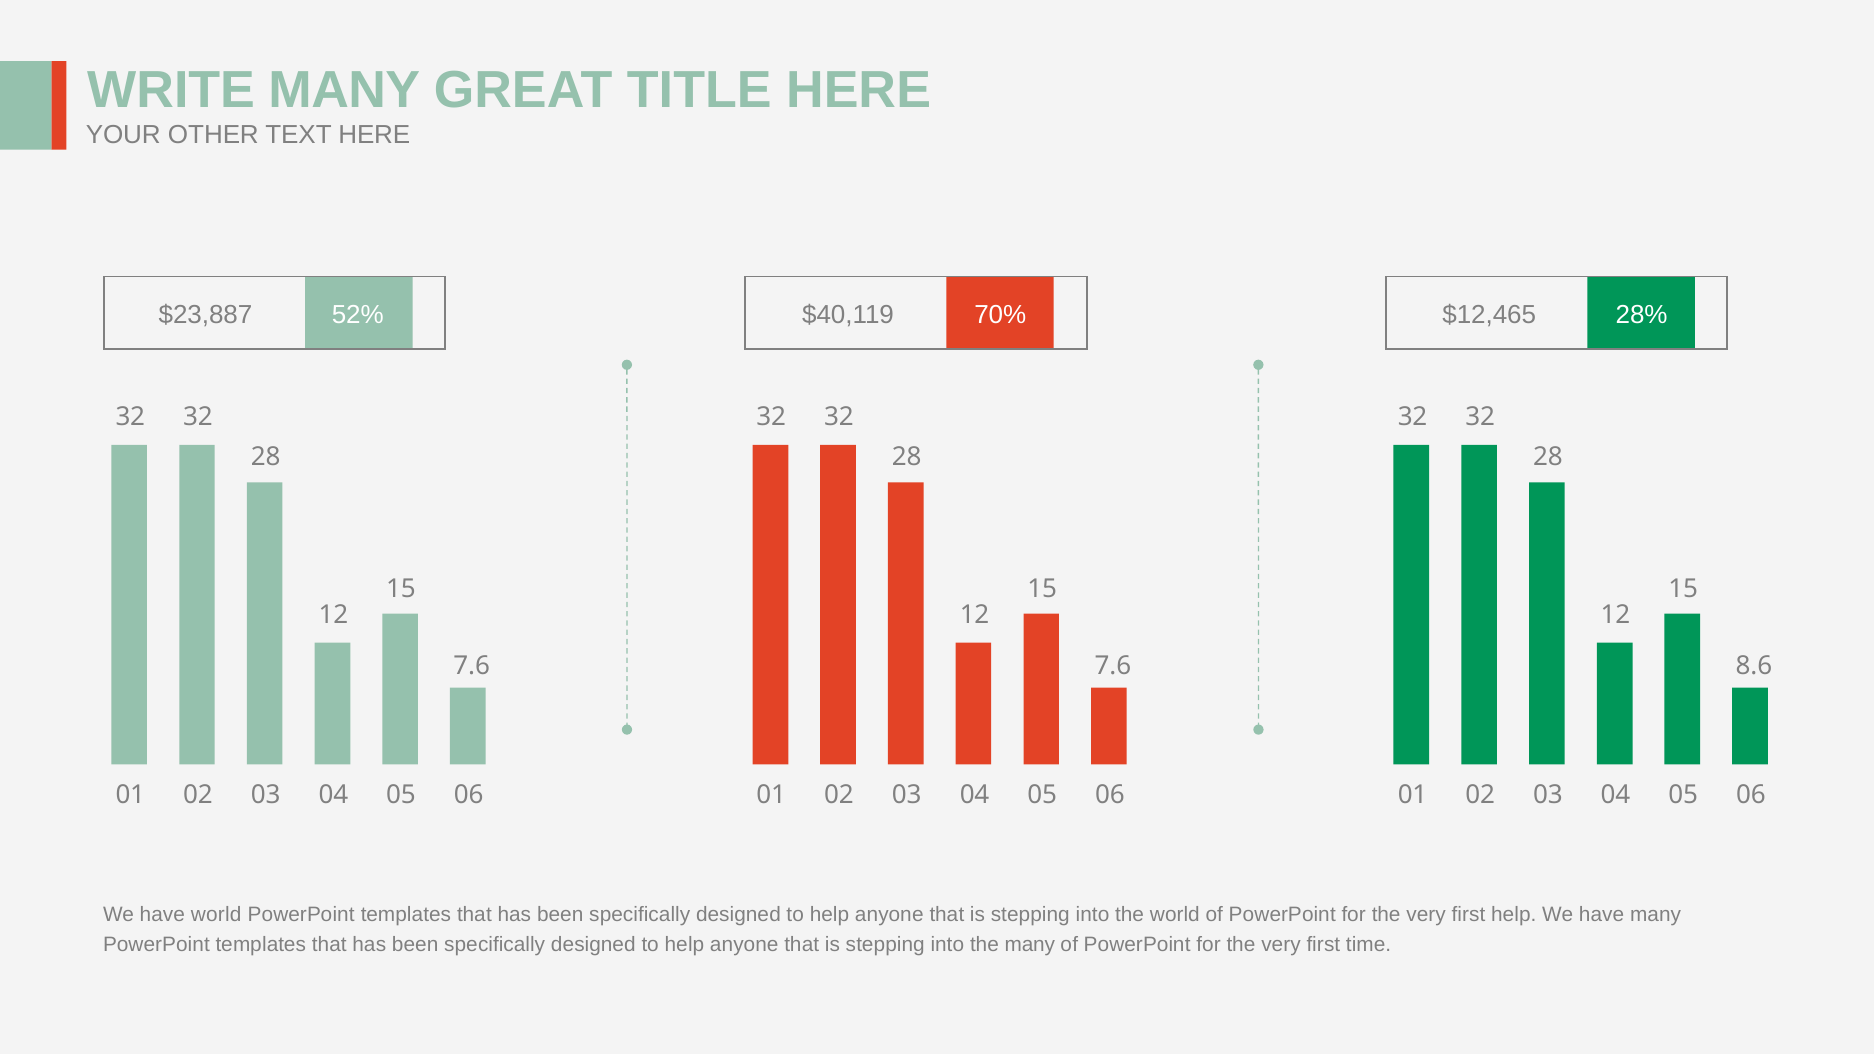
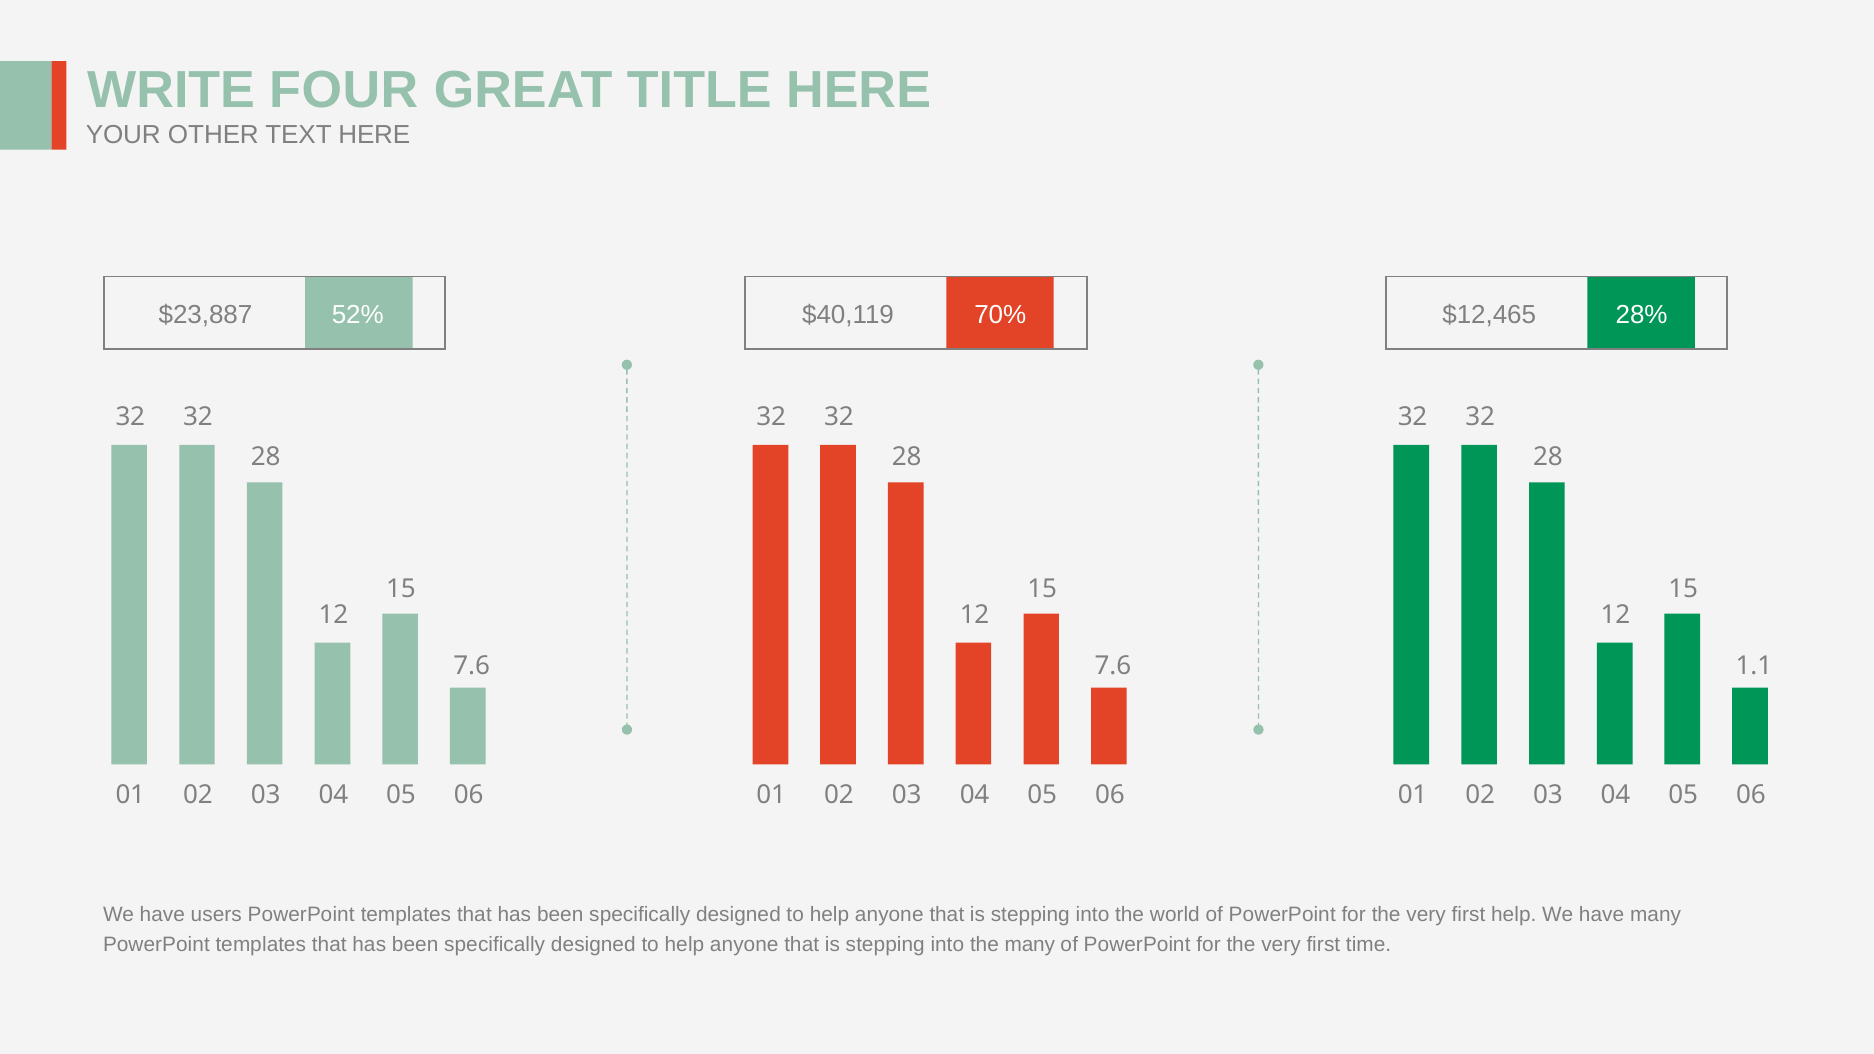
WRITE MANY: MANY -> FOUR
8.6: 8.6 -> 1.1
have world: world -> users
